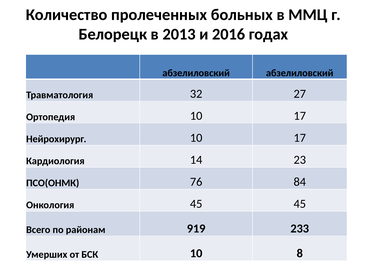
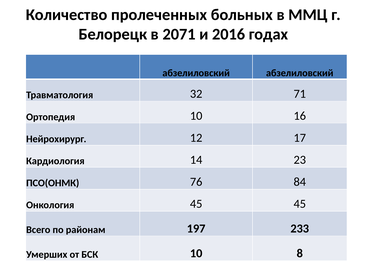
2013: 2013 -> 2071
27: 27 -> 71
Ортопедия 10 17: 17 -> 16
Нейрохирург 10: 10 -> 12
919: 919 -> 197
